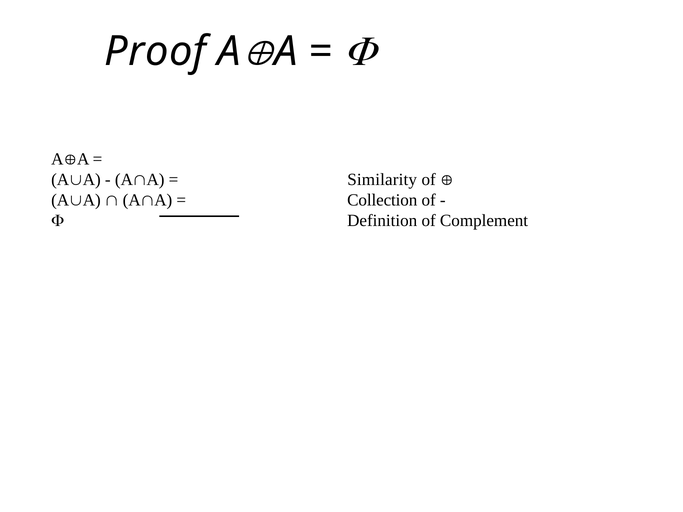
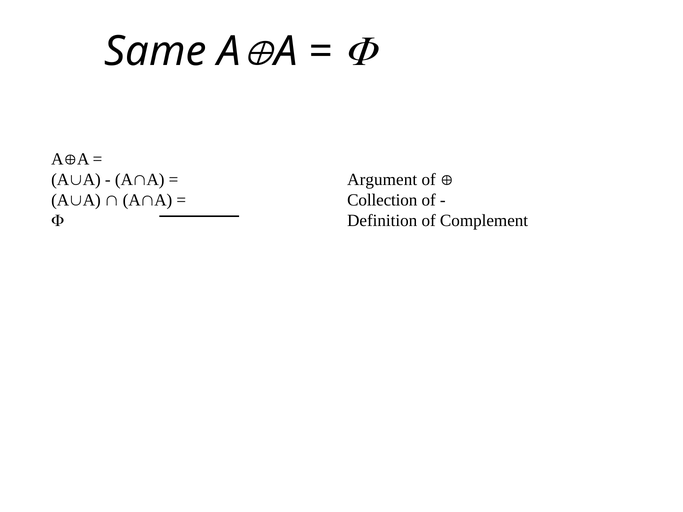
Proof: Proof -> Same
Similarity: Similarity -> Argument
